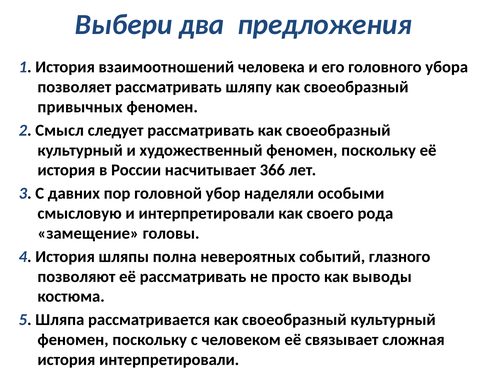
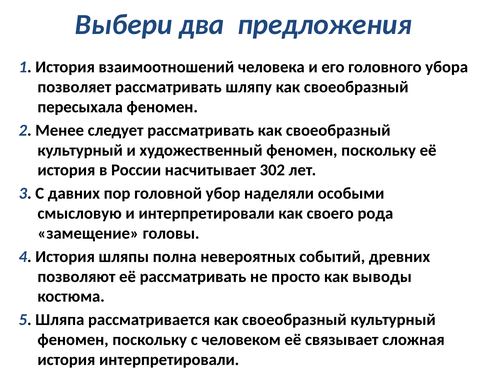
привычных: привычных -> пересыхала
Смысл: Смысл -> Менее
366: 366 -> 302
глазного: глазного -> древних
